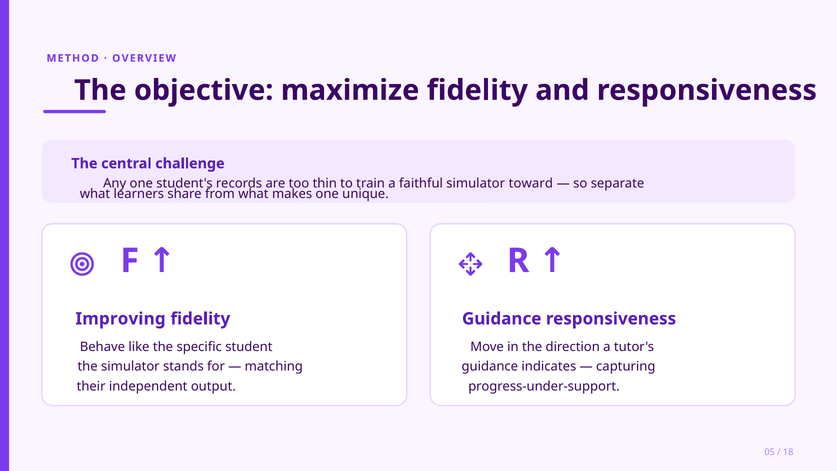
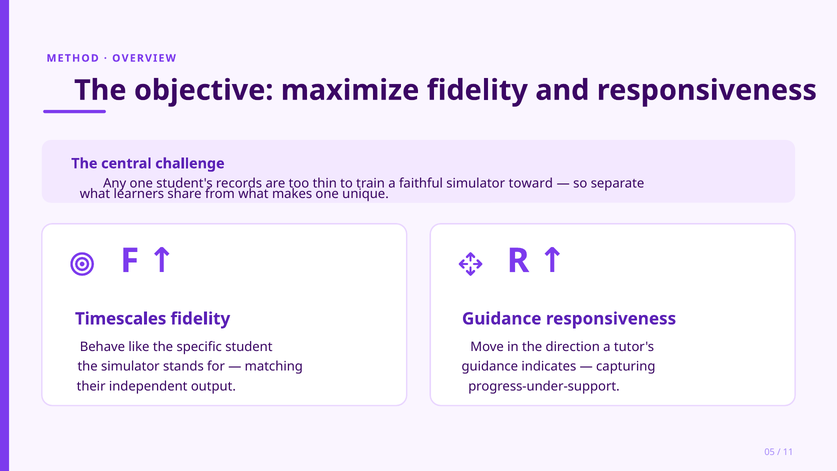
Improving: Improving -> Timescales
18: 18 -> 11
